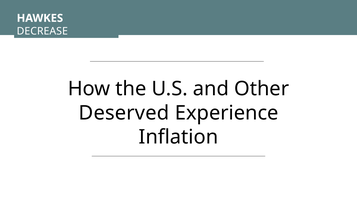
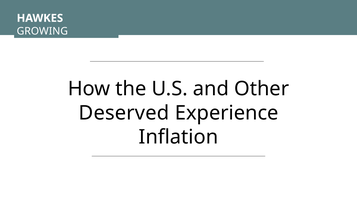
DECREASE: DECREASE -> GROWING
